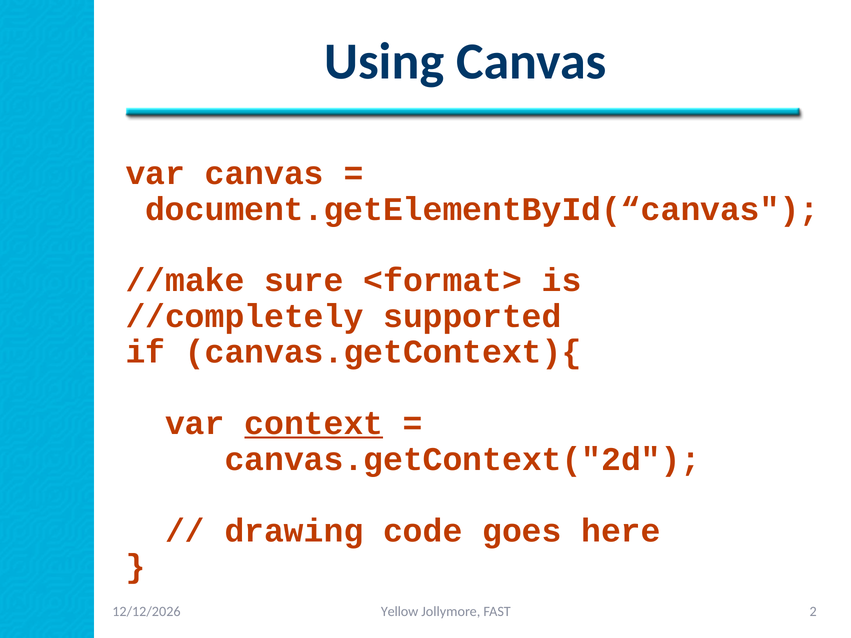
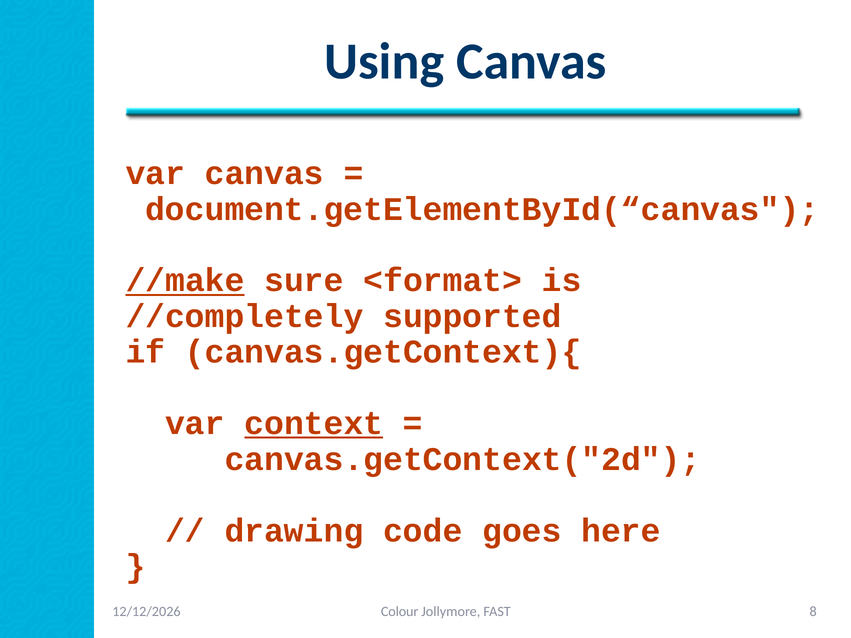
//make underline: none -> present
Yellow: Yellow -> Colour
2: 2 -> 8
